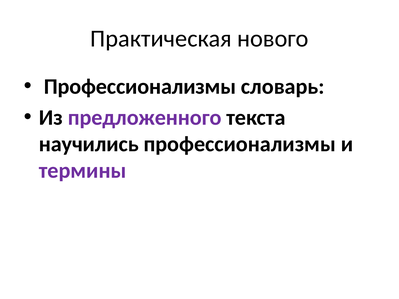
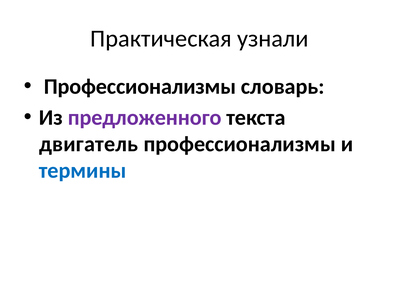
нового: нового -> узнали
научились: научились -> двигатель
термины colour: purple -> blue
